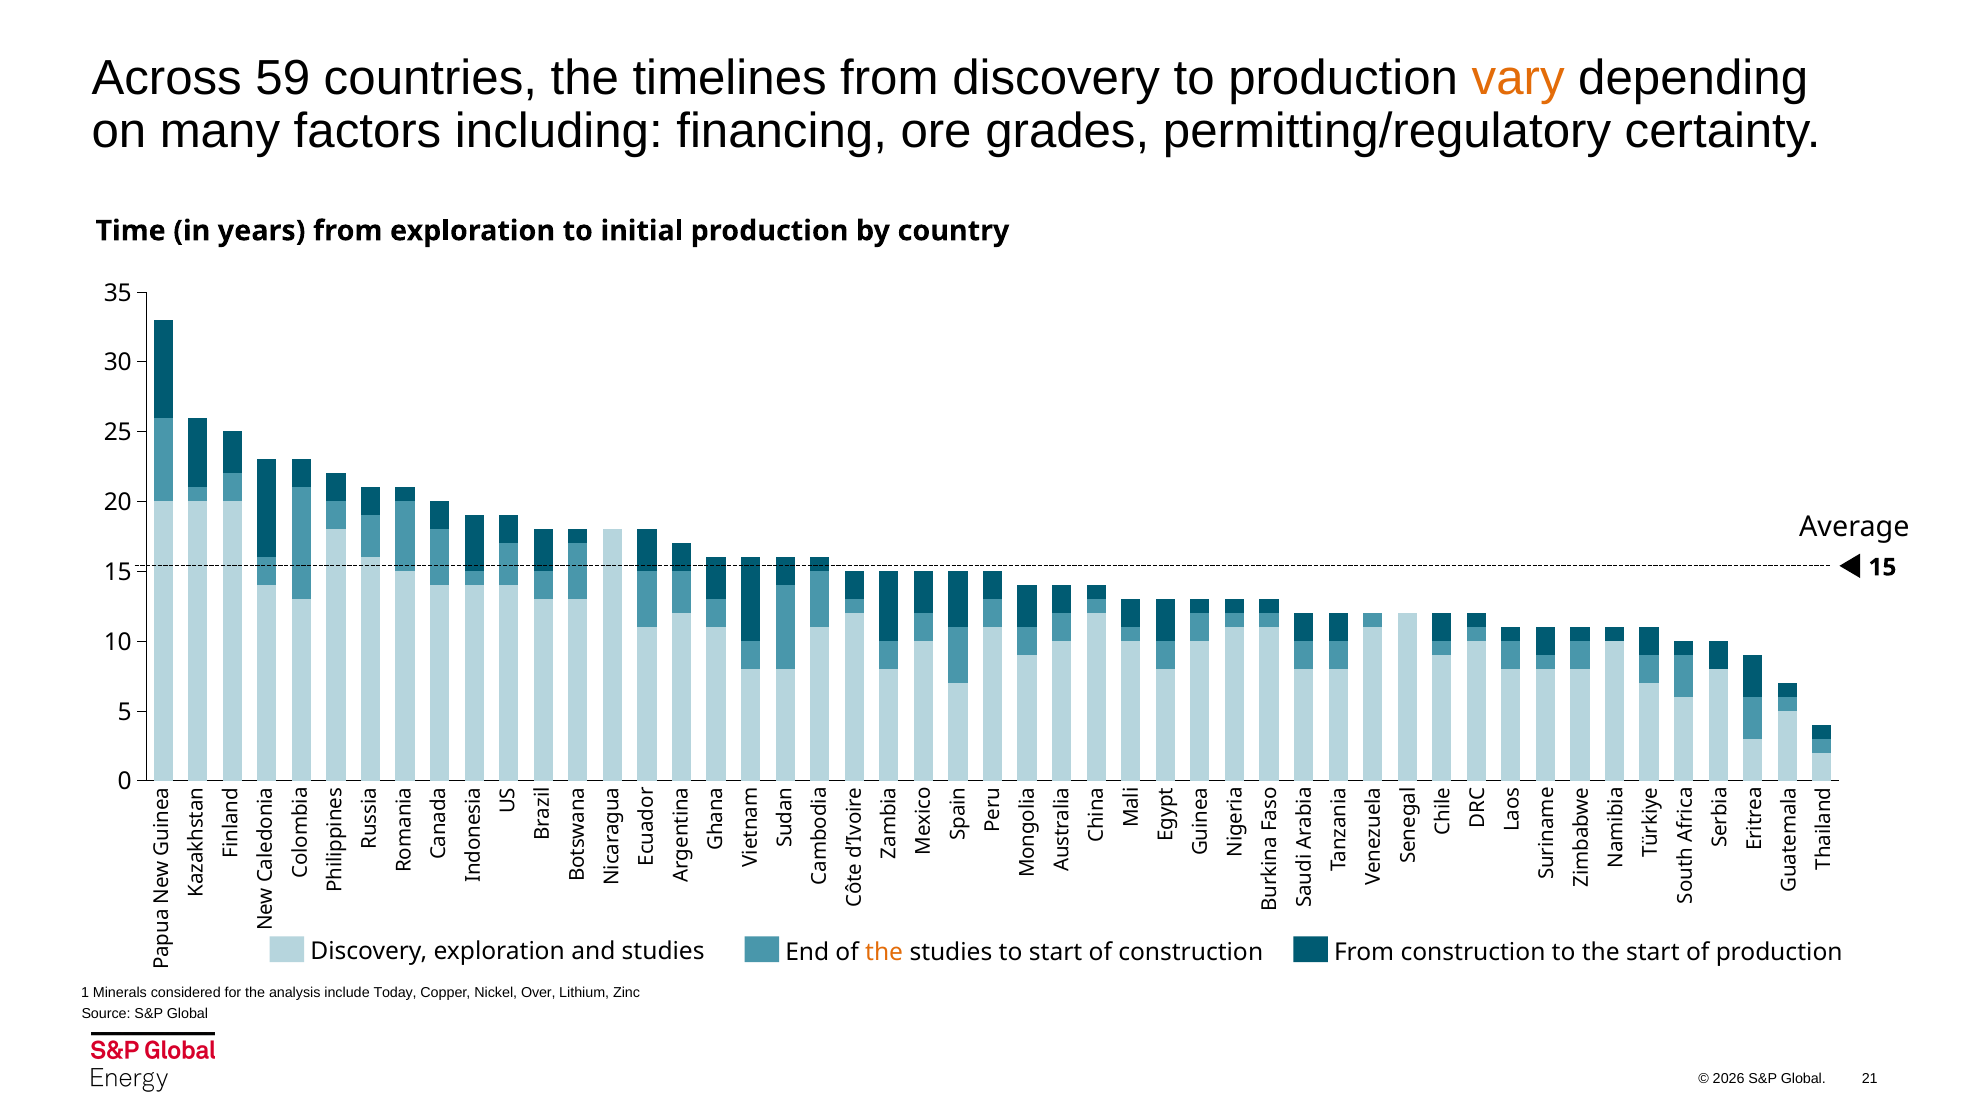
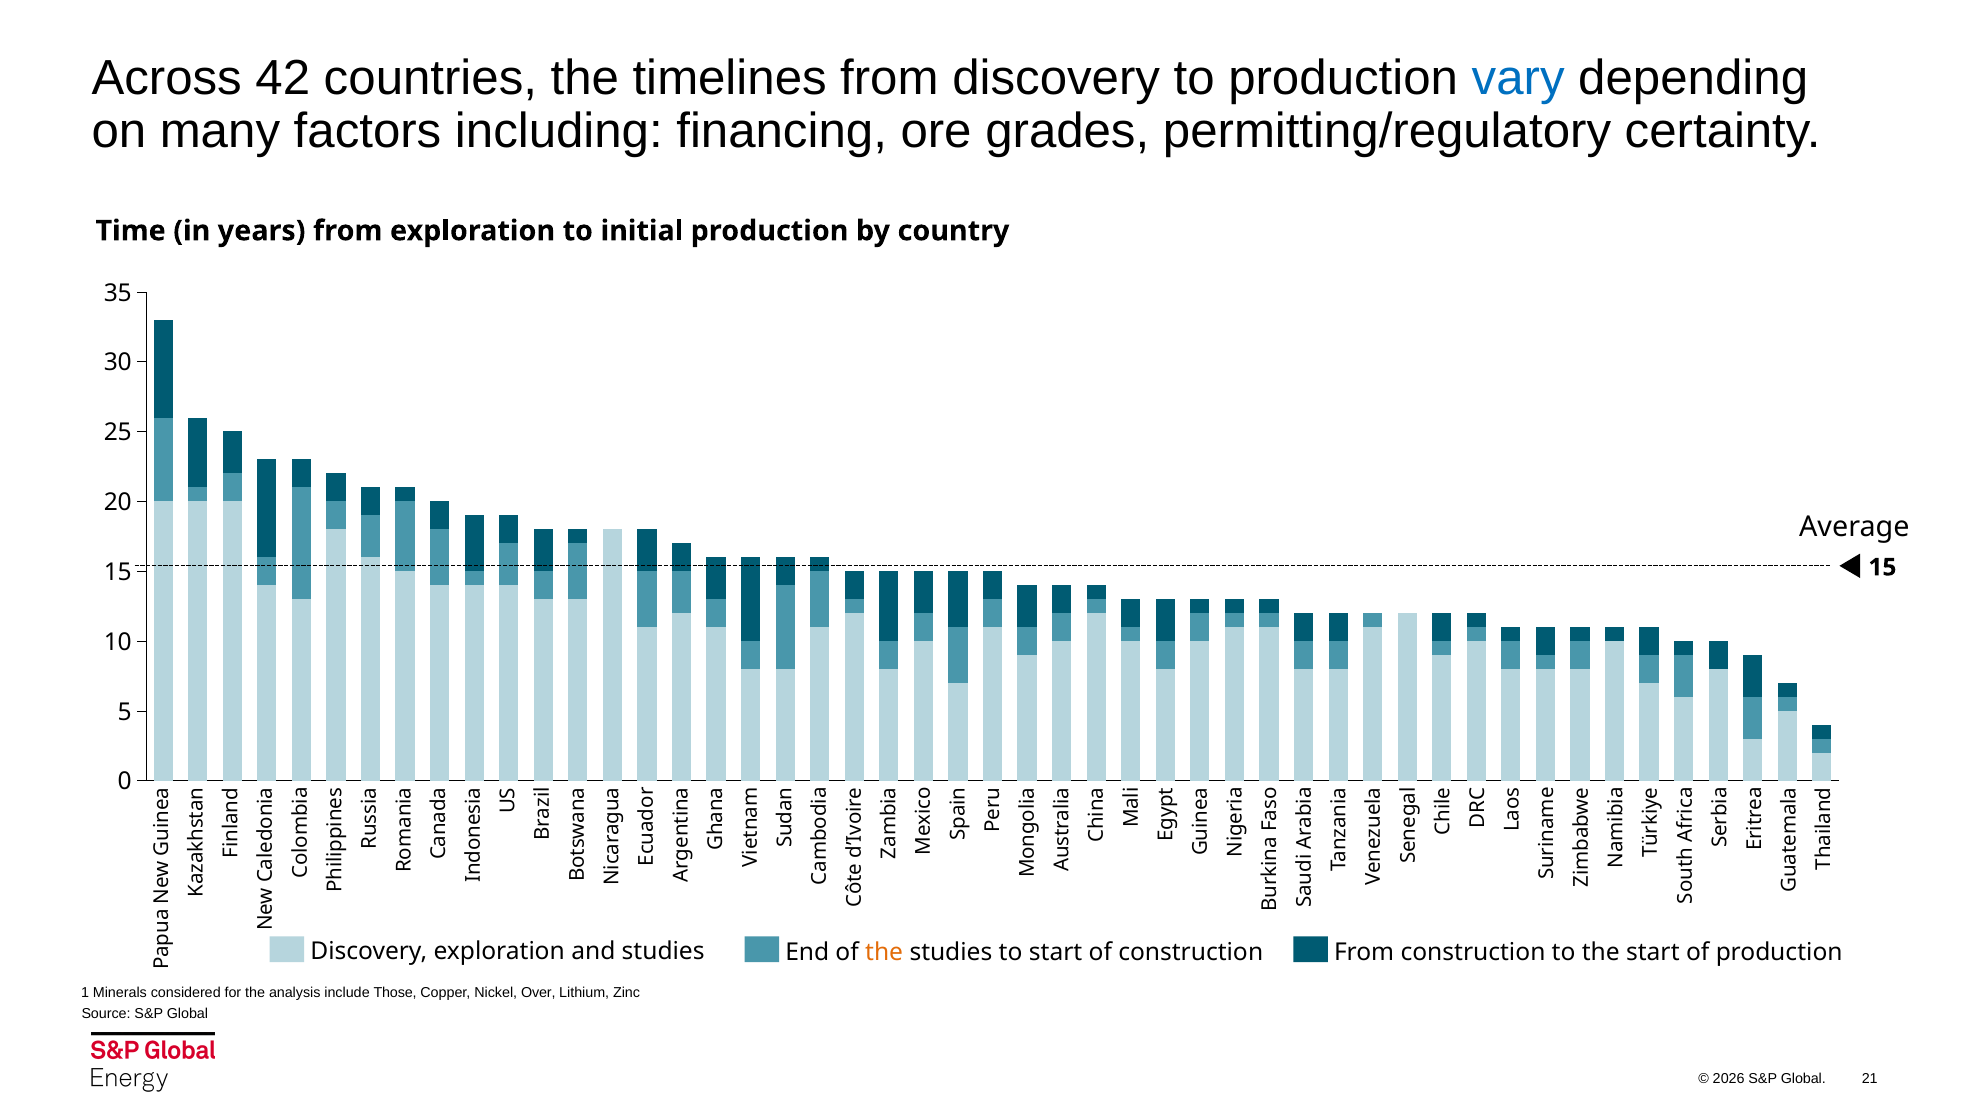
59: 59 -> 42
vary colour: orange -> blue
Today: Today -> Those
